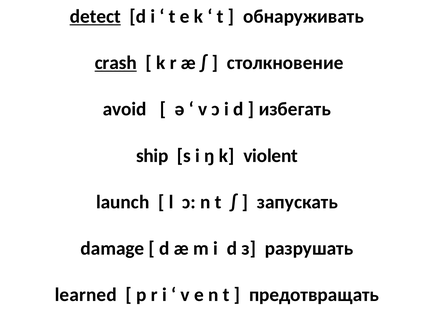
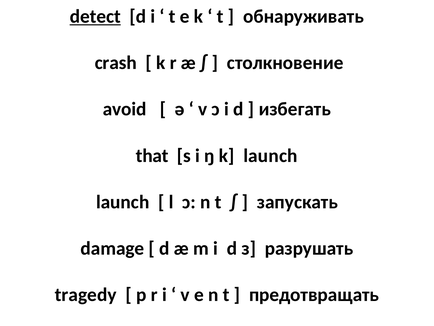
crash underline: present -> none
ship: ship -> that
k violent: violent -> launch
learned: learned -> tragedy
